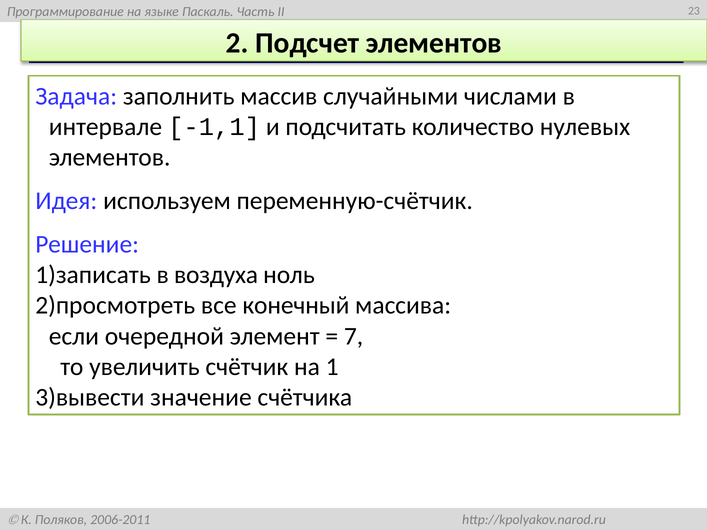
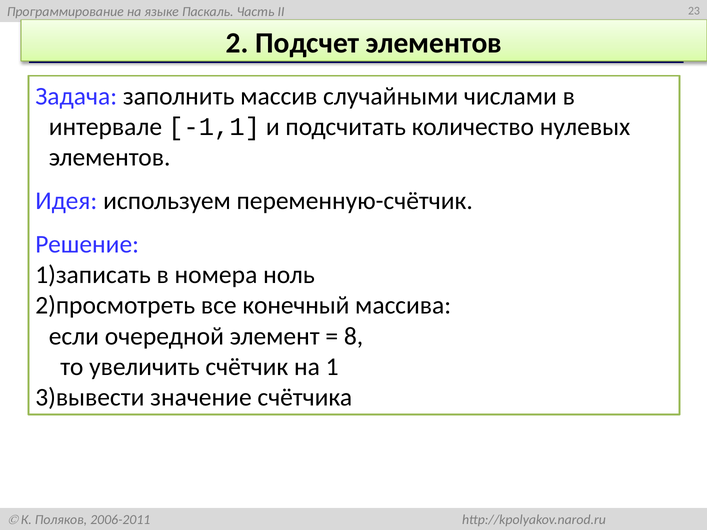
воздуха: воздуха -> номера
7: 7 -> 8
